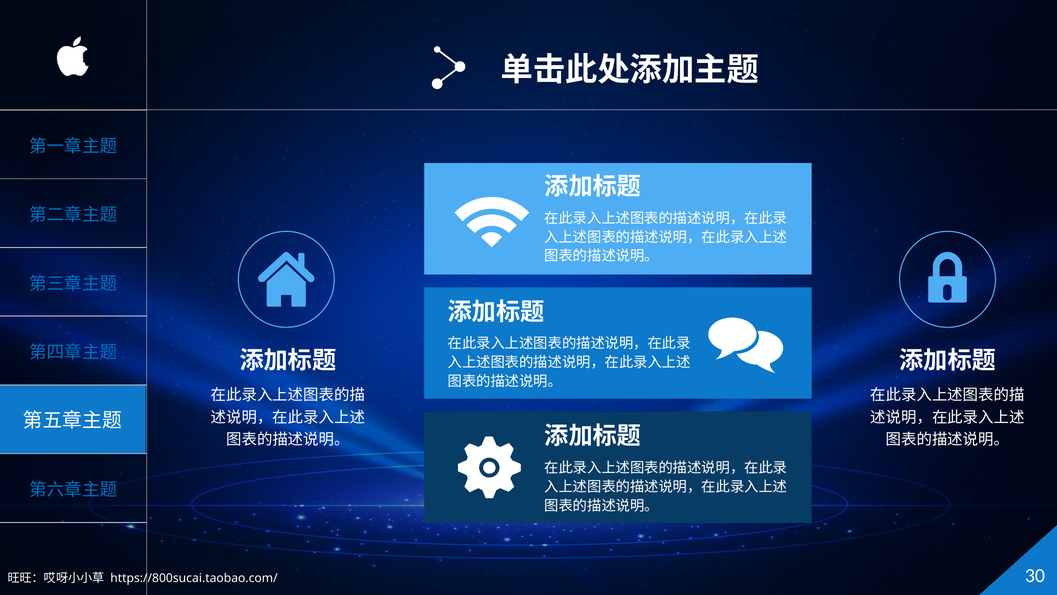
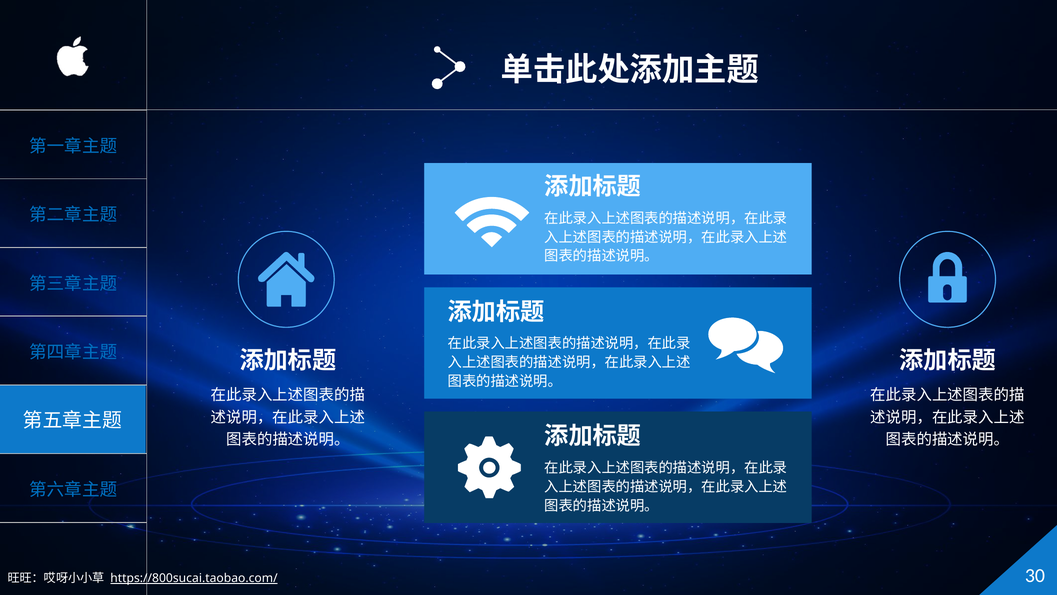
https://800sucai.taobao.com/ underline: none -> present
